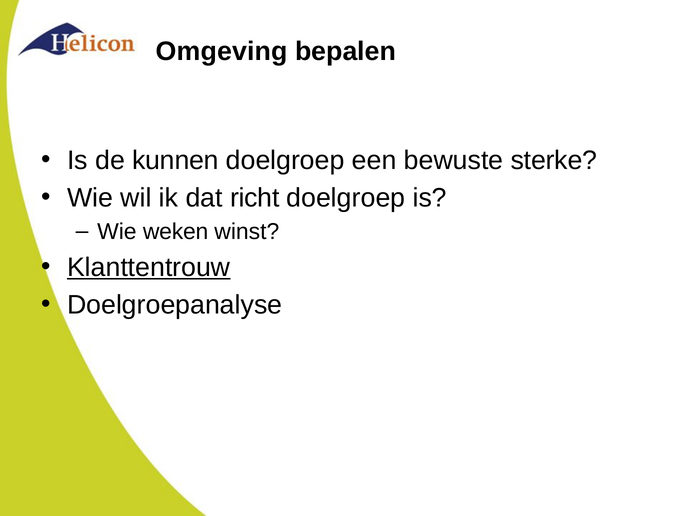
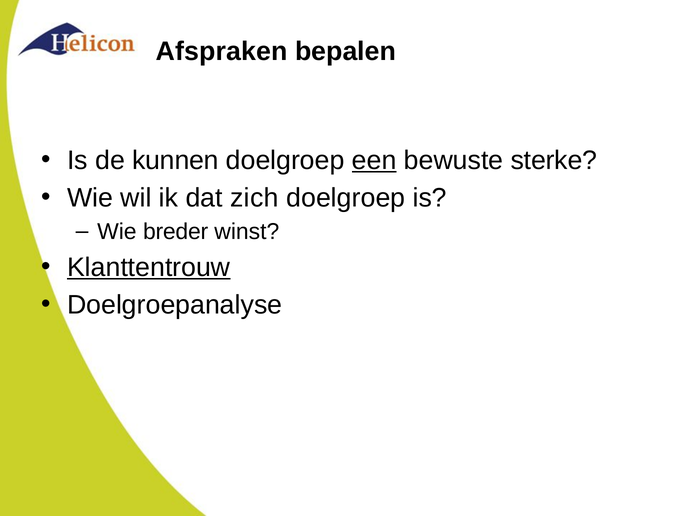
Omgeving: Omgeving -> Afspraken
een underline: none -> present
richt: richt -> zich
weken: weken -> breder
